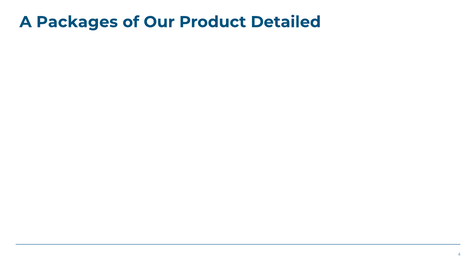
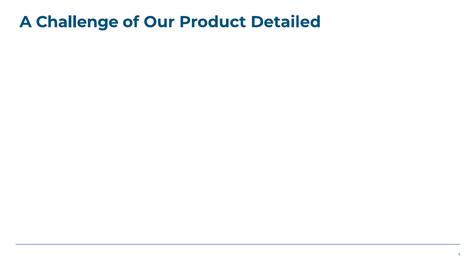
Packages: Packages -> Challenge
